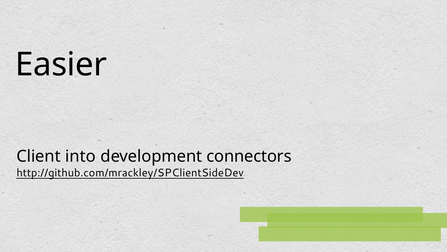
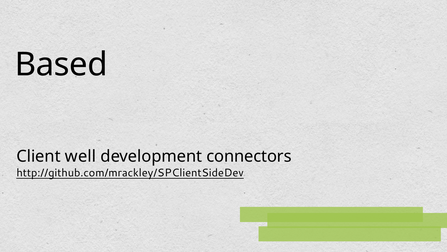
Easier: Easier -> Based
into: into -> well
